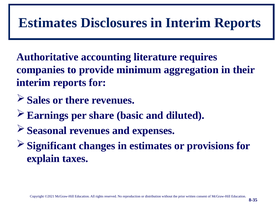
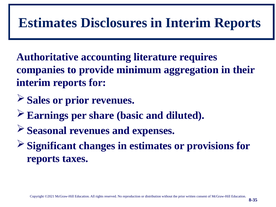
or there: there -> prior
explain at (43, 159): explain -> reports
